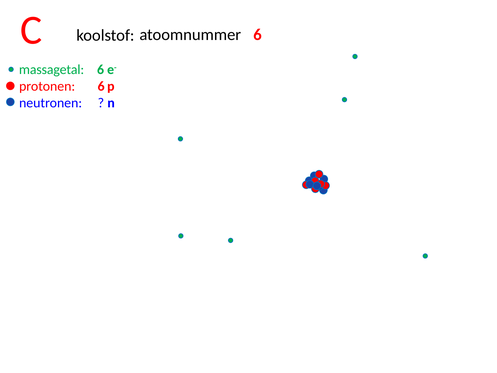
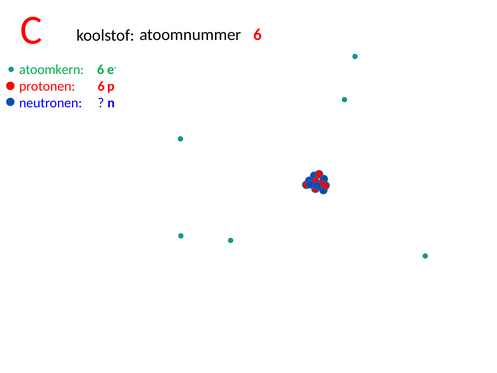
massagetal at (52, 70): massagetal -> atoomkern
